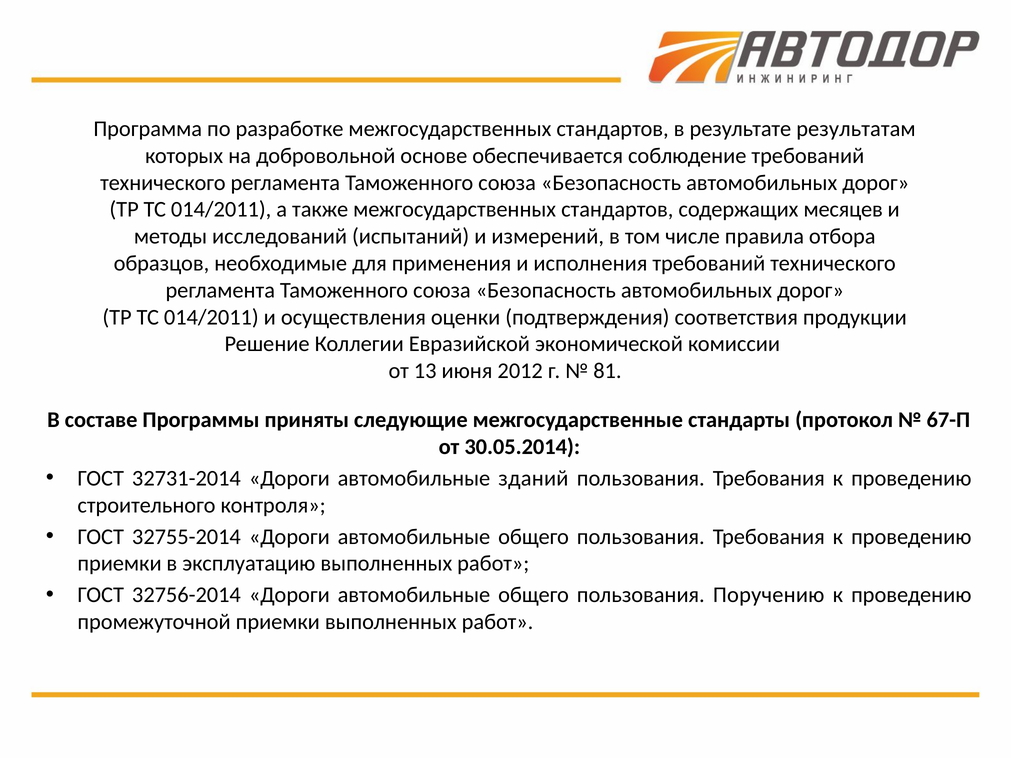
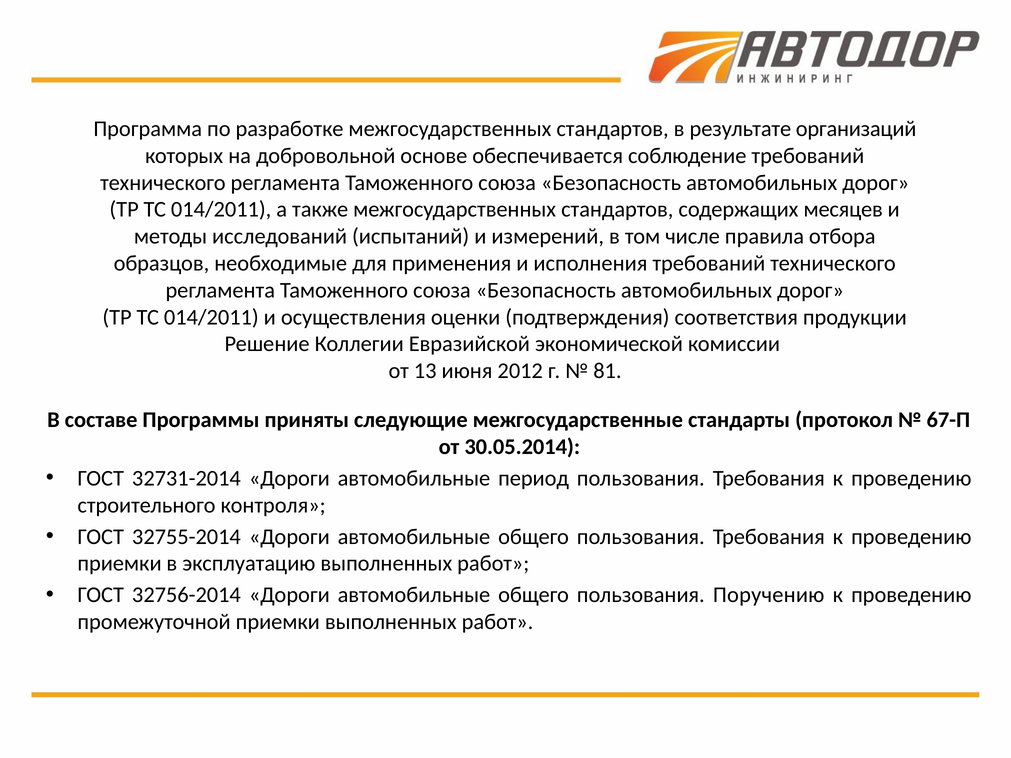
результатам: результатам -> организаций
зданий: зданий -> период
